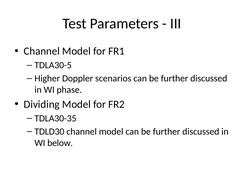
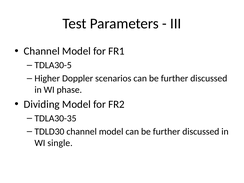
below: below -> single
